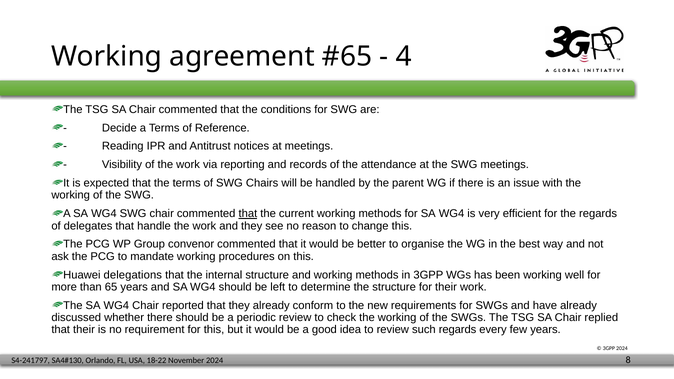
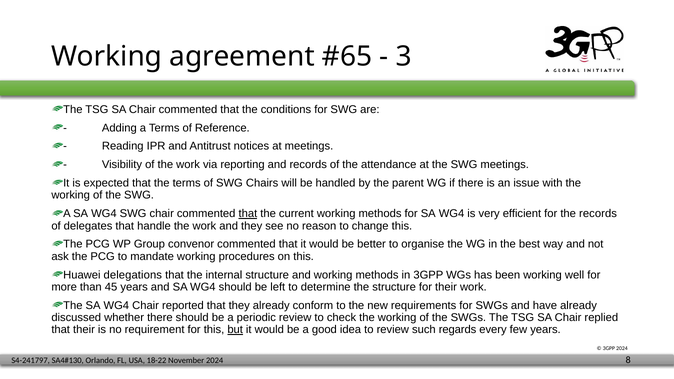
4: 4 -> 3
Decide: Decide -> Adding
the regards: regards -> records
65: 65 -> 45
but underline: none -> present
